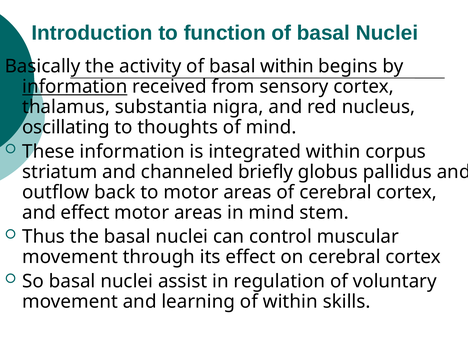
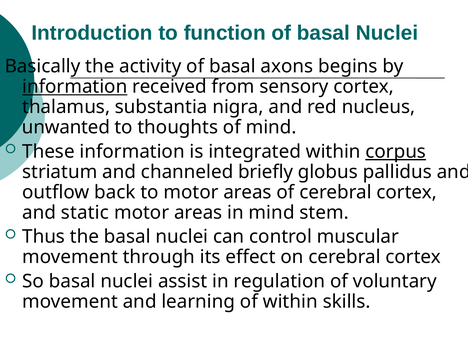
basal within: within -> axons
oscillating: oscillating -> unwanted
corpus underline: none -> present
and effect: effect -> static
